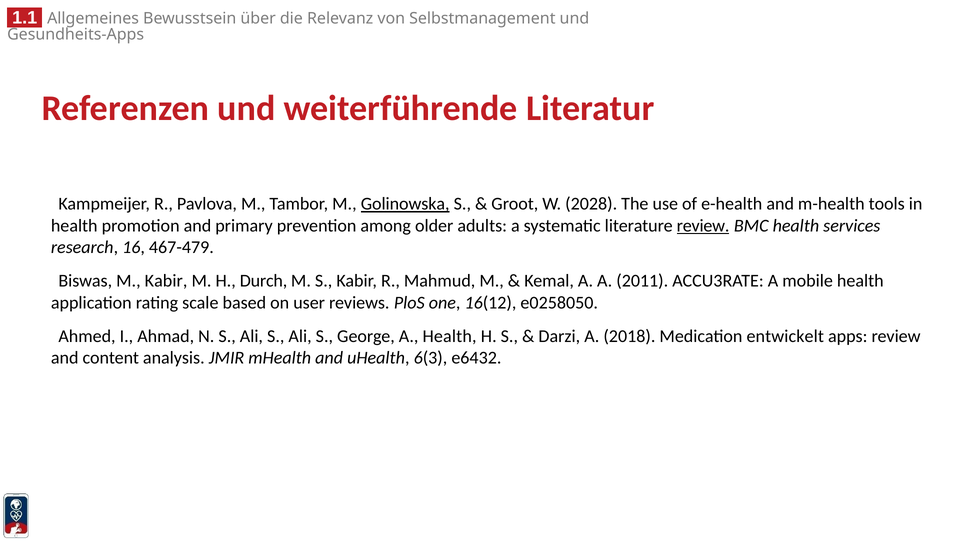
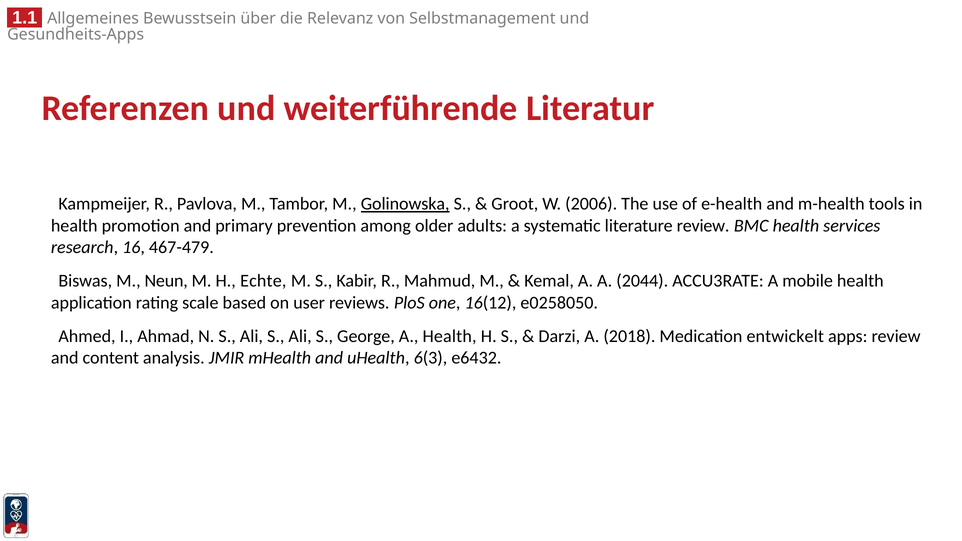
2028: 2028 -> 2006
review at (703, 226) underline: present -> none
M Kabir: Kabir -> Neun
Durch: Durch -> Echte
2011: 2011 -> 2044
